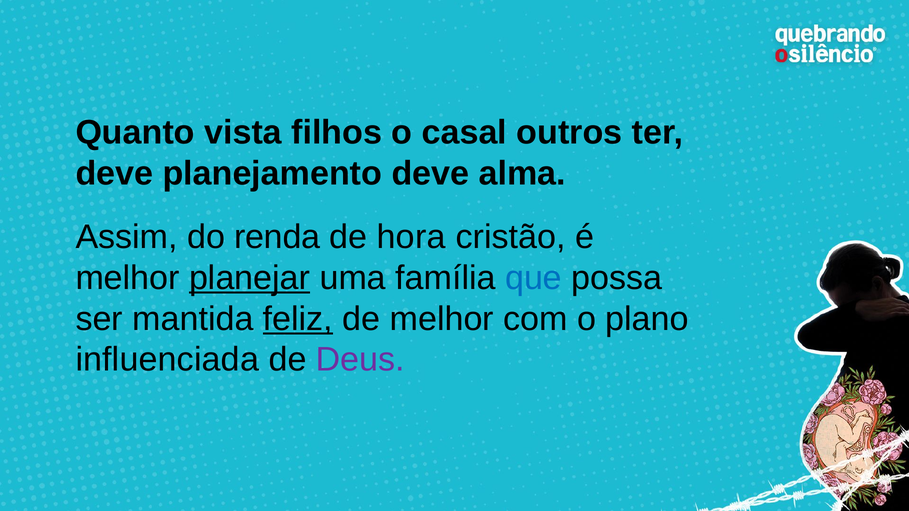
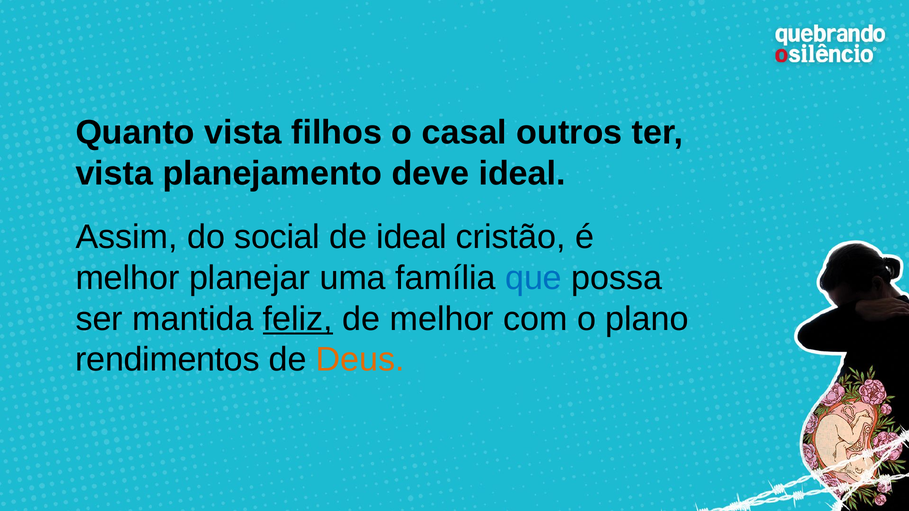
deve at (114, 174): deve -> vista
deve alma: alma -> ideal
renda: renda -> social
de hora: hora -> ideal
planejar underline: present -> none
influenciada: influenciada -> rendimentos
Deus colour: purple -> orange
